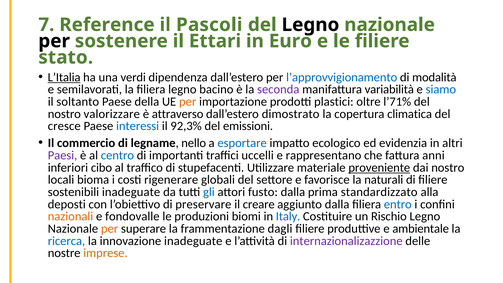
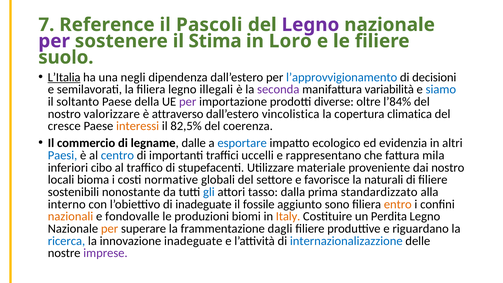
Legno at (310, 25) colour: black -> purple
per at (54, 41) colour: black -> purple
Ettari: Ettari -> Stima
Euro: Euro -> Loro
stato: stato -> suolo
verdi: verdi -> negli
modalità: modalità -> decisioni
bacino: bacino -> illegali
per at (188, 102) colour: orange -> purple
plastici: plastici -> diverse
l’71%: l’71% -> l’84%
dimostrato: dimostrato -> vincolistica
interessi colour: blue -> orange
92,3%: 92,3% -> 82,5%
emissioni: emissioni -> coerenza
nello: nello -> dalle
Paesi colour: purple -> blue
anni: anni -> mila
proveniente underline: present -> none
rigenerare: rigenerare -> normative
sostenibili inadeguate: inadeguate -> nonostante
fusto: fusto -> tasso
deposti: deposti -> interno
di preservare: preservare -> inadeguate
creare: creare -> fossile
aggiunto dalla: dalla -> sono
entro colour: blue -> orange
Italy colour: blue -> orange
Rischio: Rischio -> Perdita
ambientale: ambientale -> riguardano
internazionalizazzione colour: purple -> blue
imprese colour: orange -> purple
